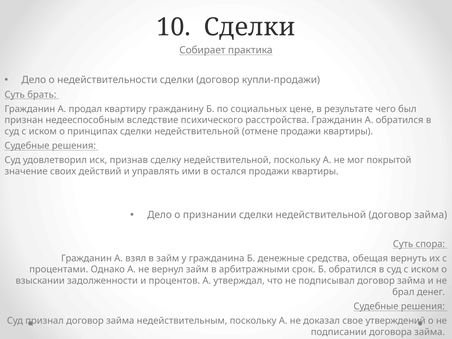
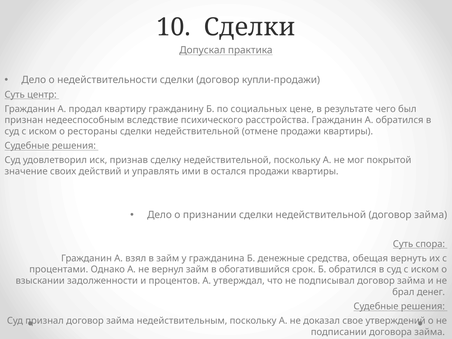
Собирает: Собирает -> Допускал
брать: брать -> центр
принципах: принципах -> рестораны
арбитражными: арбитражными -> обогатившийся
